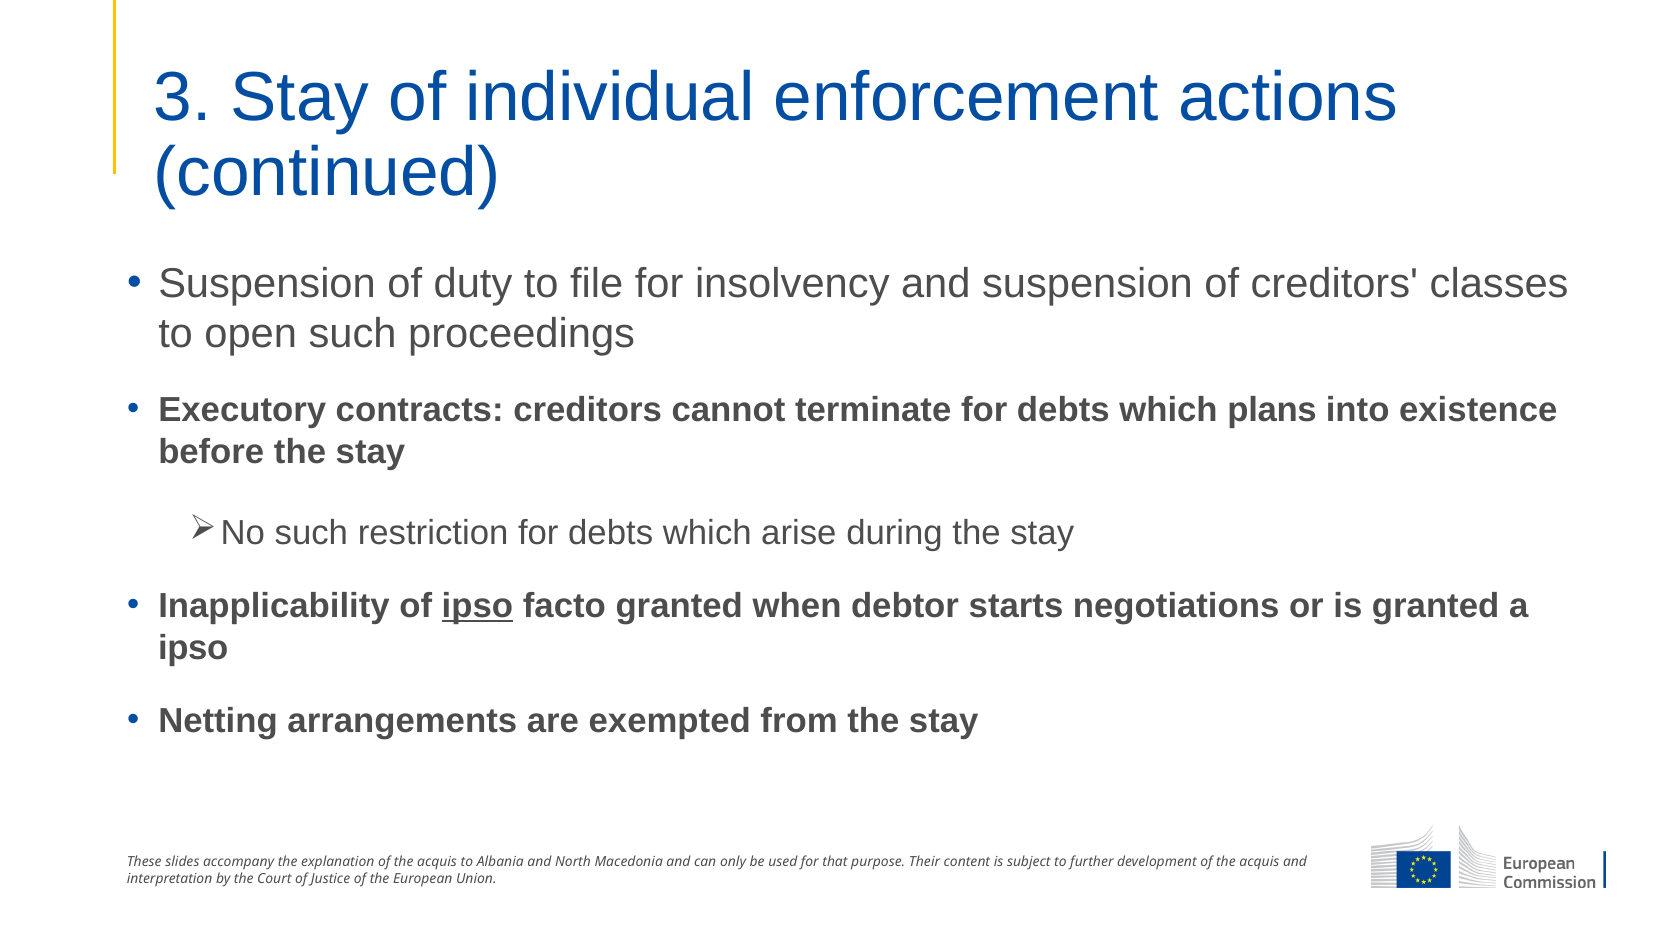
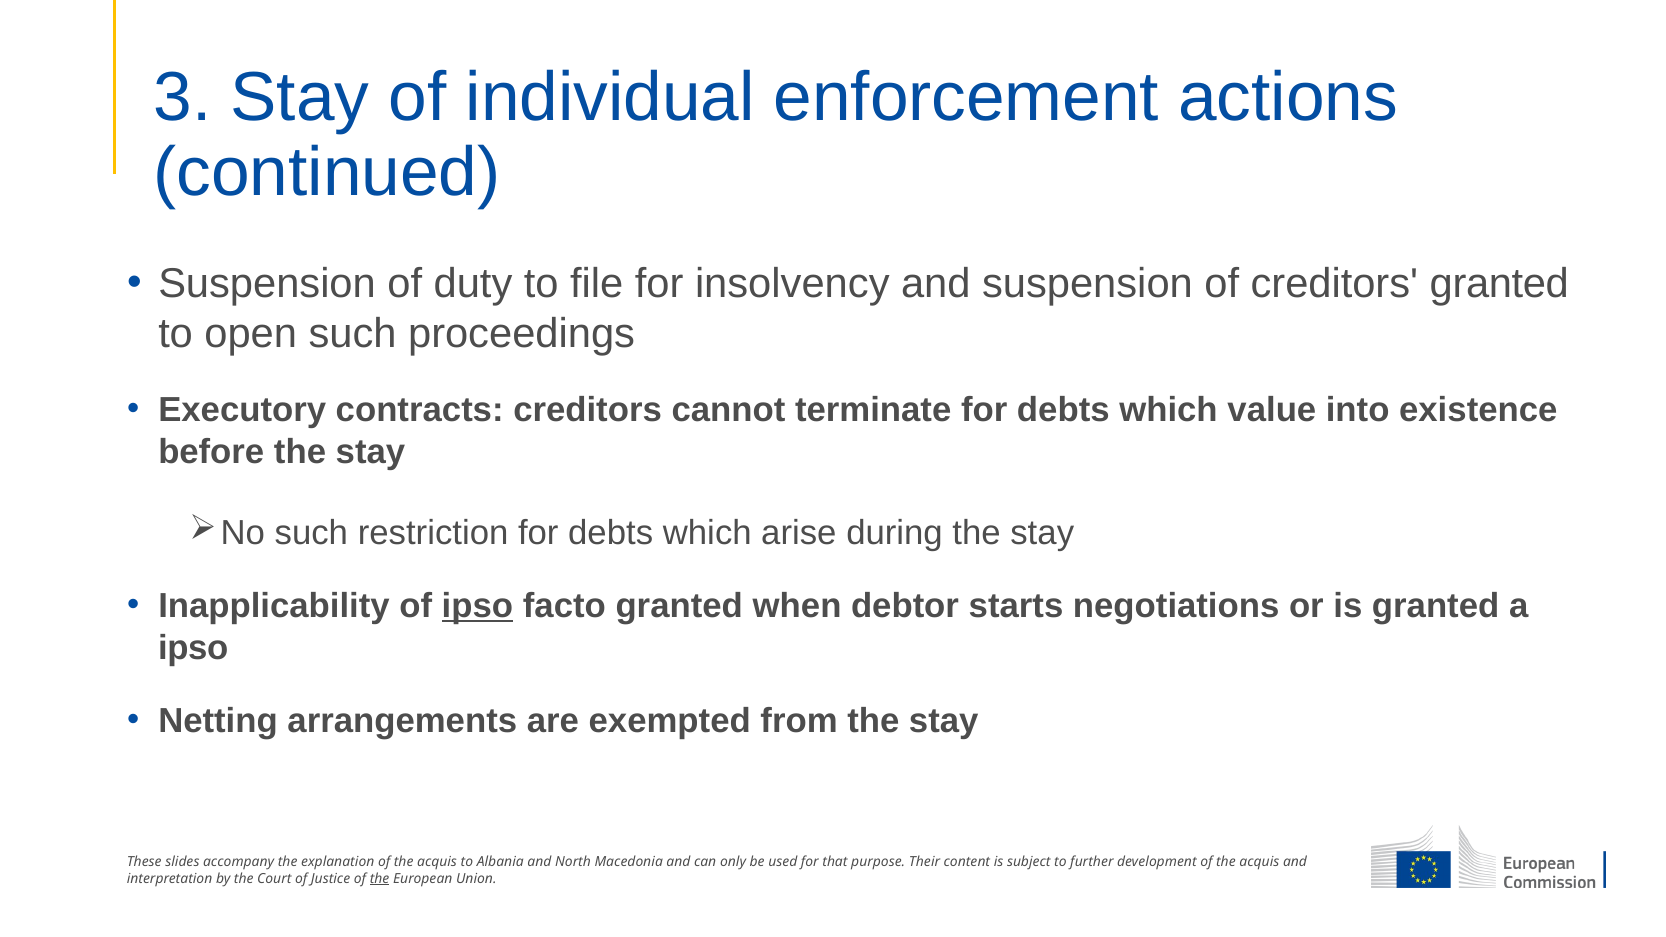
creditors classes: classes -> granted
plans: plans -> value
the at (380, 879) underline: none -> present
